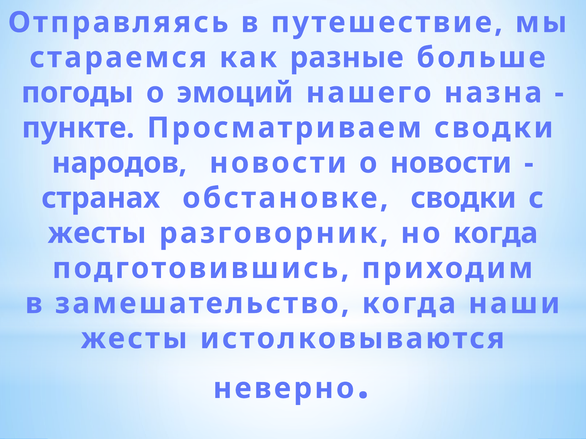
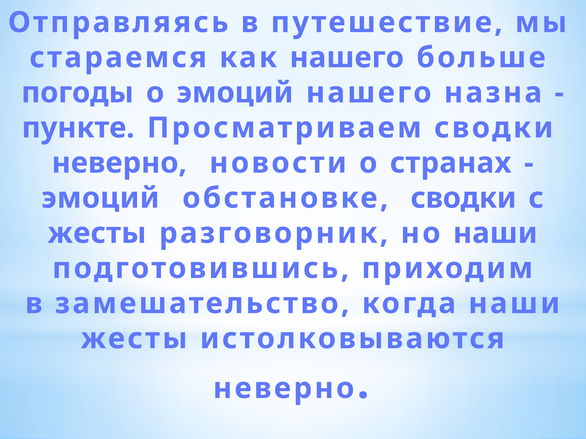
как разные: разные -> нашего
народов at (119, 163): народов -> неверно
о новости: новости -> странах
странах at (101, 198): странах -> эмоций
но когда: когда -> наши
